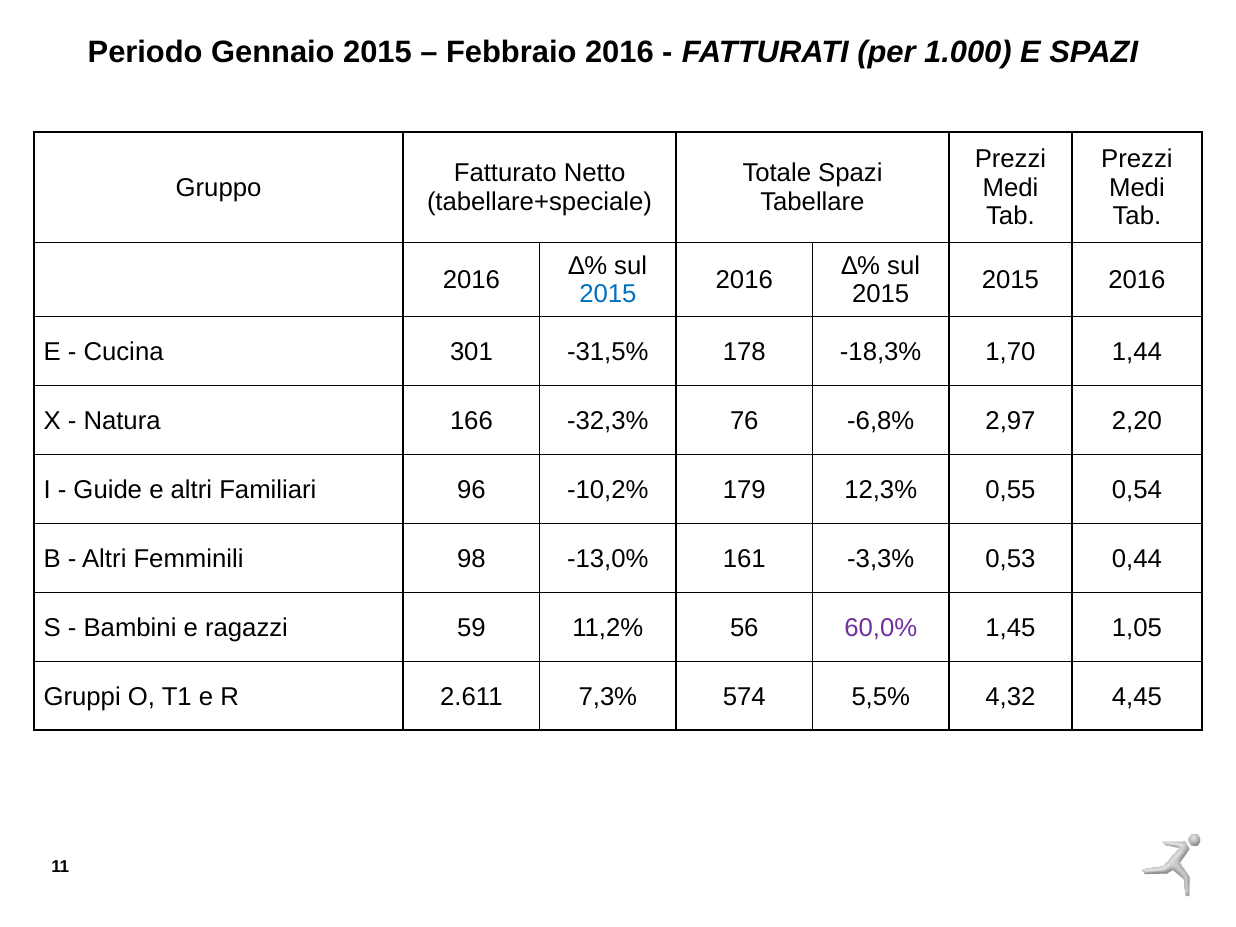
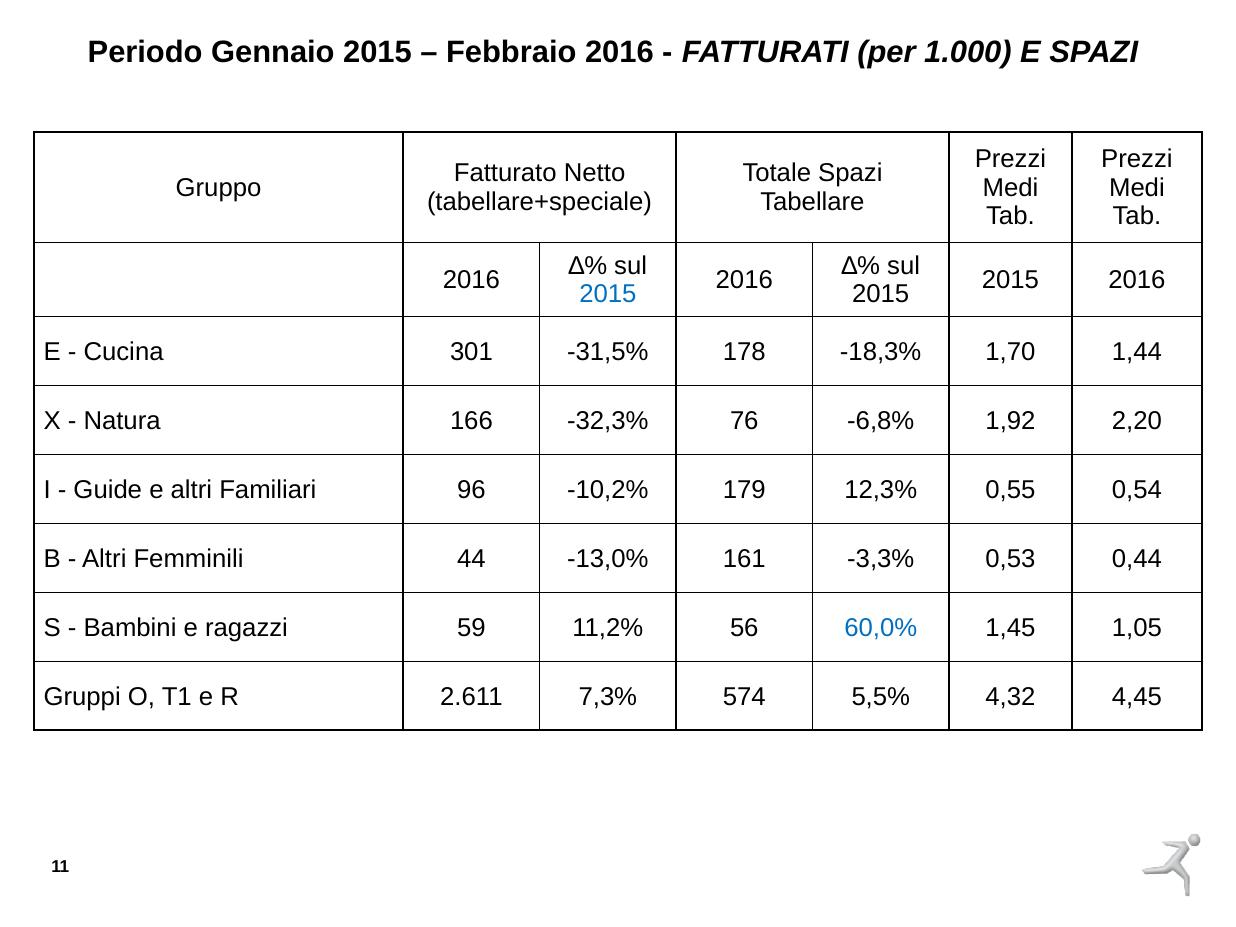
2,97: 2,97 -> 1,92
98: 98 -> 44
60,0% colour: purple -> blue
